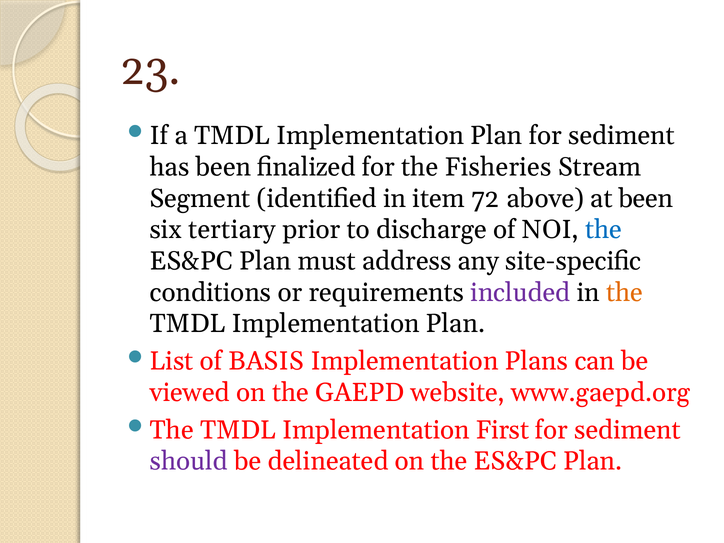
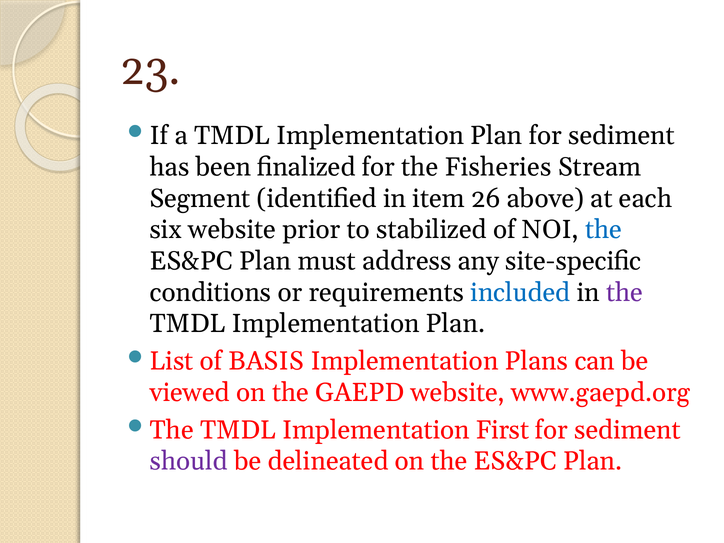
72: 72 -> 26
at been: been -> each
six tertiary: tertiary -> website
discharge: discharge -> stabilized
included colour: purple -> blue
the at (625, 292) colour: orange -> purple
